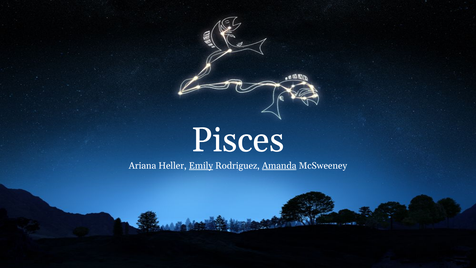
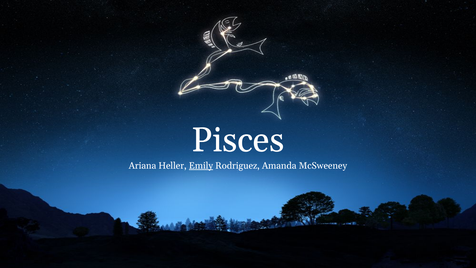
Amanda underline: present -> none
